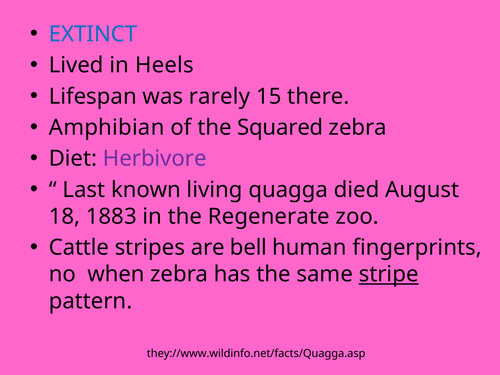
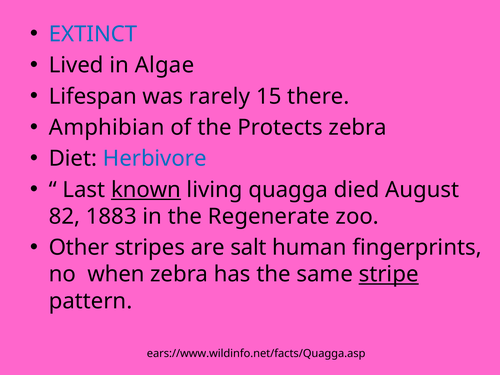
Heels: Heels -> Algae
Squared: Squared -> Protects
Herbivore colour: purple -> blue
known underline: none -> present
18: 18 -> 82
Cattle: Cattle -> Other
bell: bell -> salt
they://www.wildinfo.net/facts/Quagga.asp: they://www.wildinfo.net/facts/Quagga.asp -> ears://www.wildinfo.net/facts/Quagga.asp
